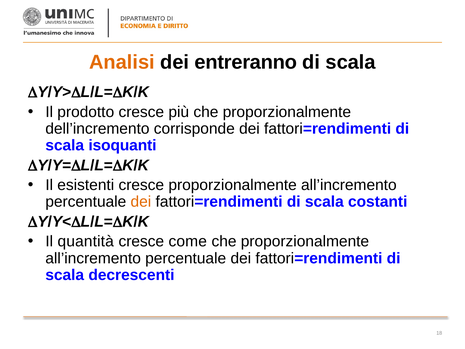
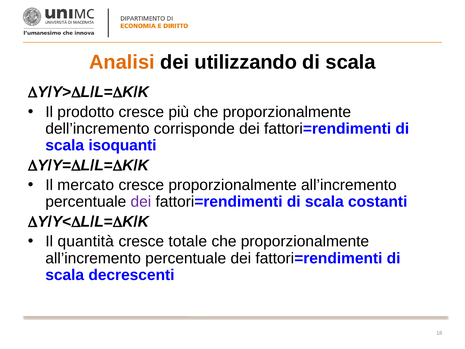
entreranno: entreranno -> utilizzando
esistenti: esistenti -> mercato
dei at (141, 202) colour: orange -> purple
come: come -> totale
